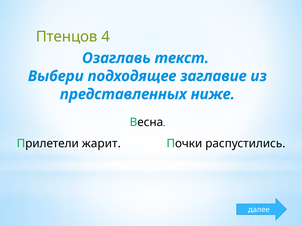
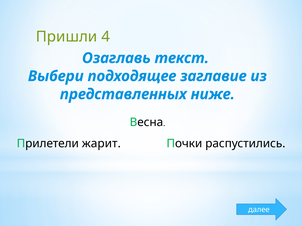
Птенцов: Птенцов -> Пришли
